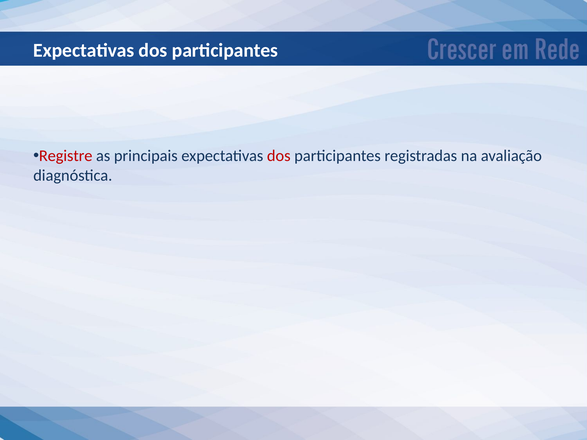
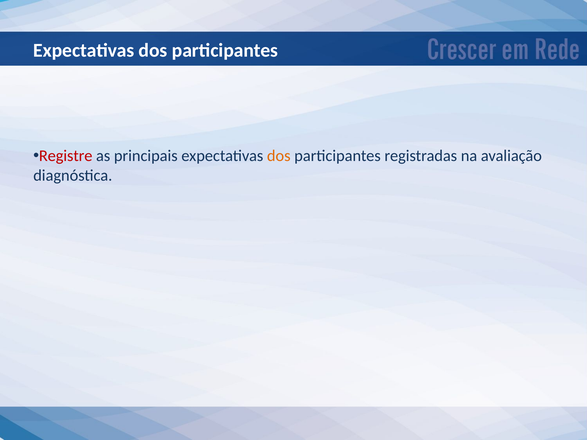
dos at (279, 156) colour: red -> orange
